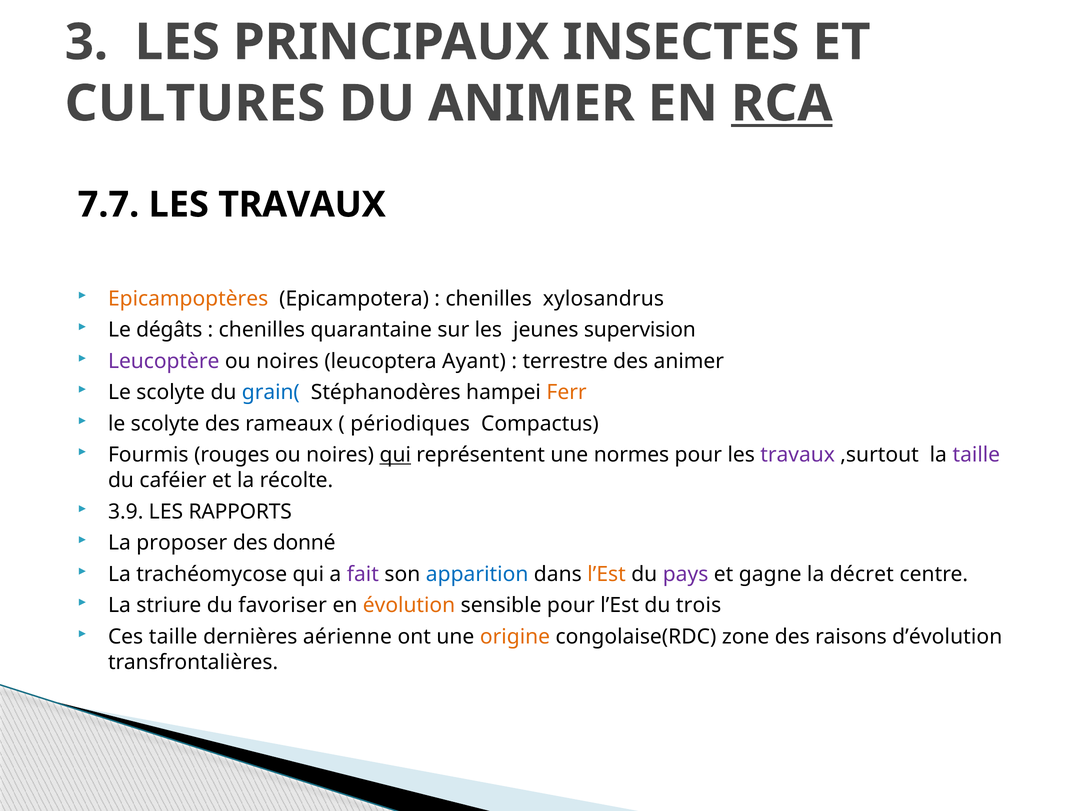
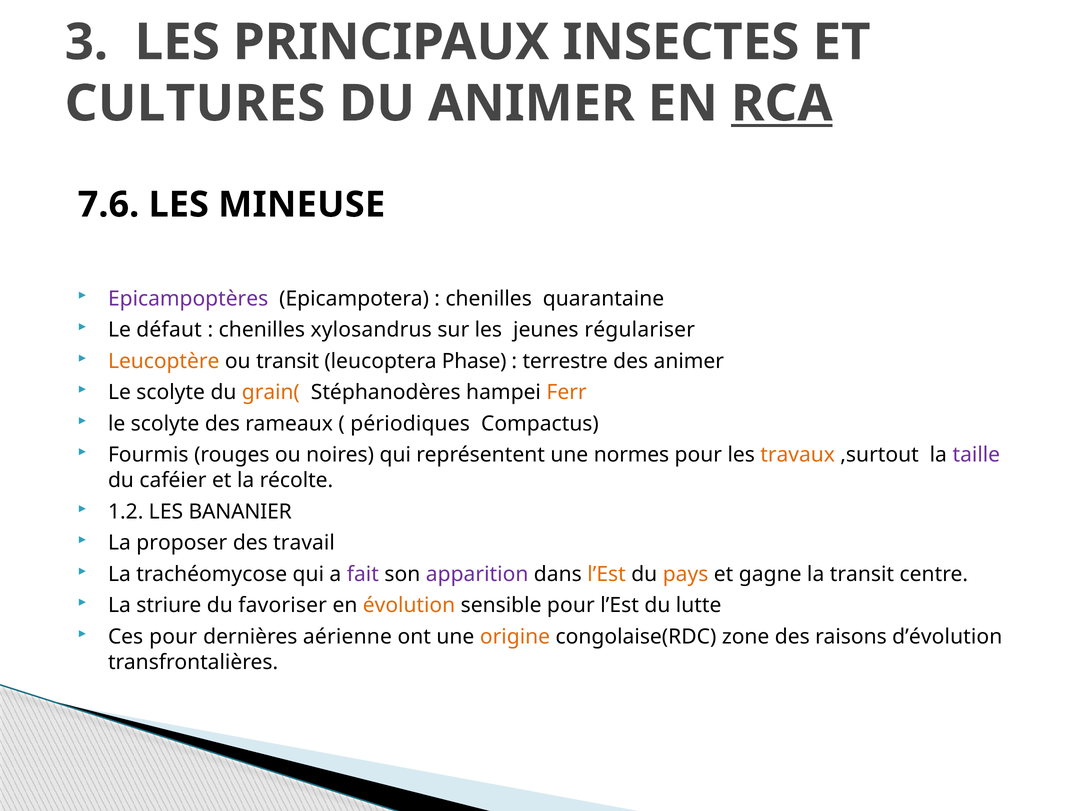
7.7: 7.7 -> 7.6
TRAVAUX at (302, 205): TRAVAUX -> MINEUSE
Epicampoptères colour: orange -> purple
xylosandrus: xylosandrus -> quarantaine
dégâts: dégâts -> défaut
quarantaine: quarantaine -> xylosandrus
supervision: supervision -> régulariser
Leucoptère colour: purple -> orange
noires at (287, 361): noires -> transit
Ayant: Ayant -> Phase
grain( colour: blue -> orange
qui at (395, 455) underline: present -> none
travaux at (798, 455) colour: purple -> orange
3.9: 3.9 -> 1.2
RAPPORTS: RAPPORTS -> BANANIER
donné: donné -> travail
apparition colour: blue -> purple
pays colour: purple -> orange
la décret: décret -> transit
trois: trois -> lutte
Ces taille: taille -> pour
